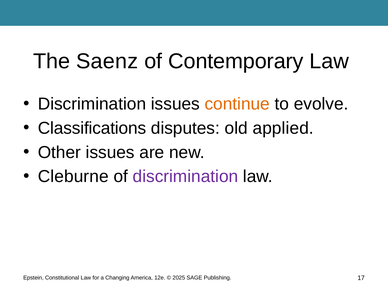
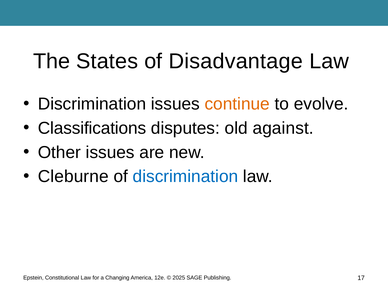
Saenz: Saenz -> States
Contemporary: Contemporary -> Disadvantage
applied: applied -> against
discrimination at (185, 176) colour: purple -> blue
